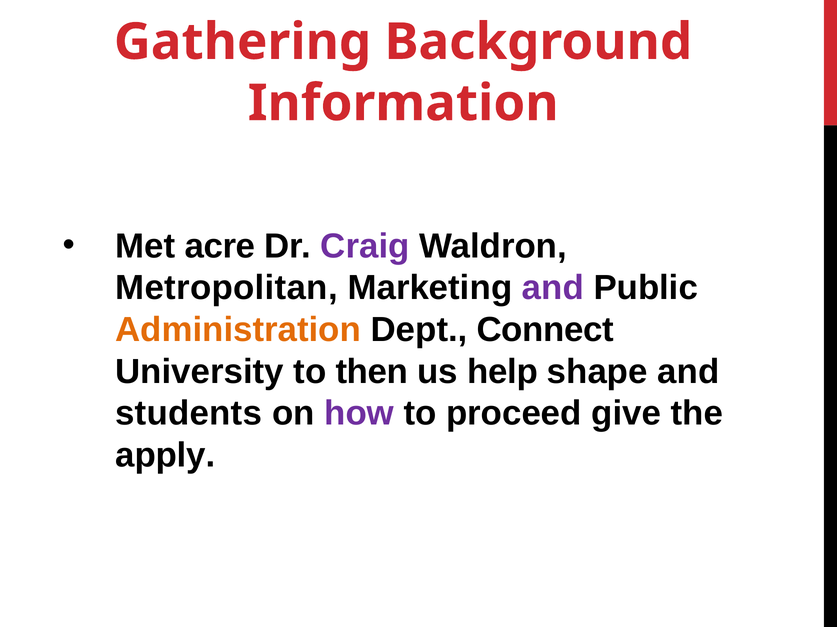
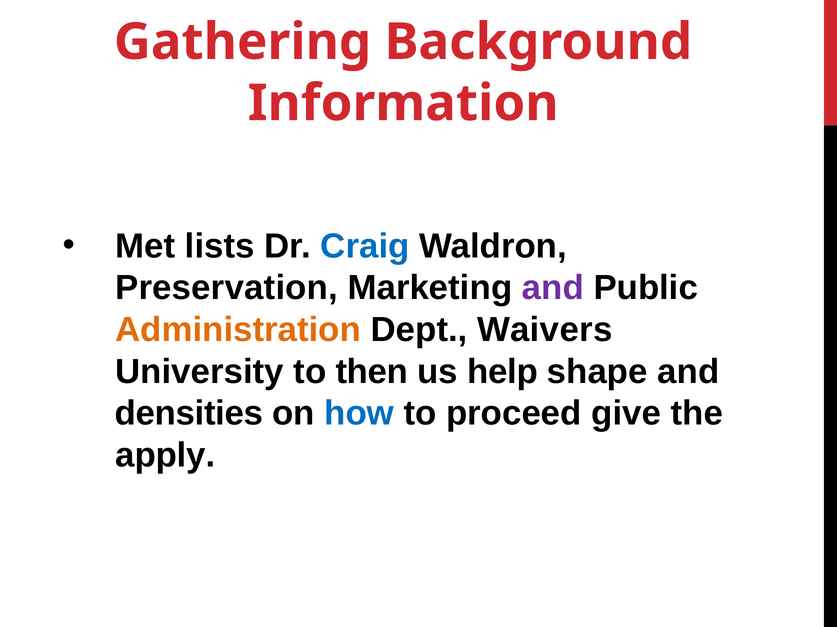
acre: acre -> lists
Craig colour: purple -> blue
Metropolitan: Metropolitan -> Preservation
Connect: Connect -> Waivers
students: students -> densities
how colour: purple -> blue
